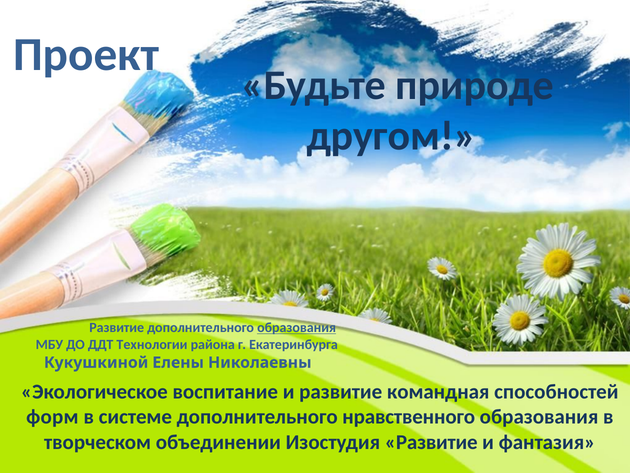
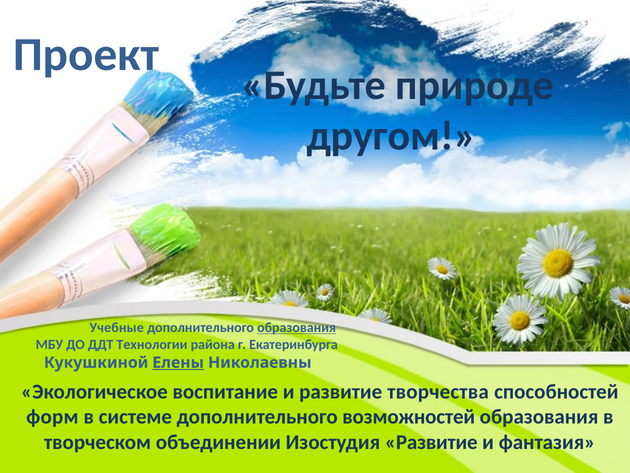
Развитие at (117, 327): Развитие -> Учебные
Елены underline: none -> present
командная: командная -> творчества
нравственного: нравственного -> возможностей
